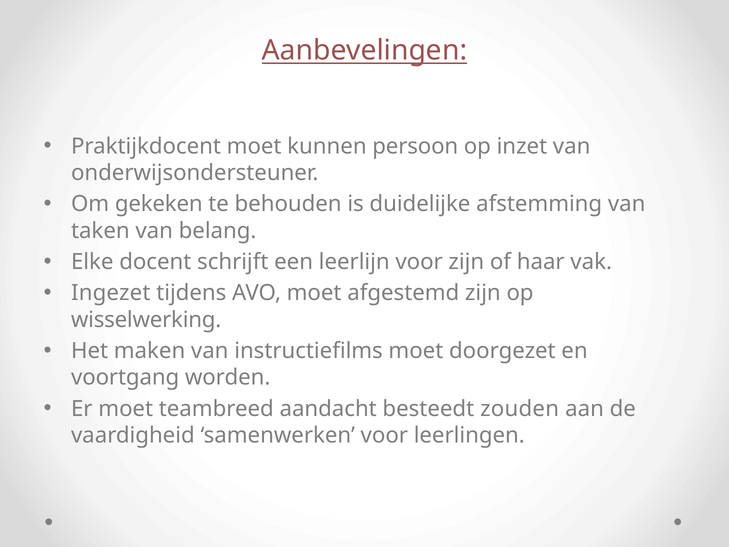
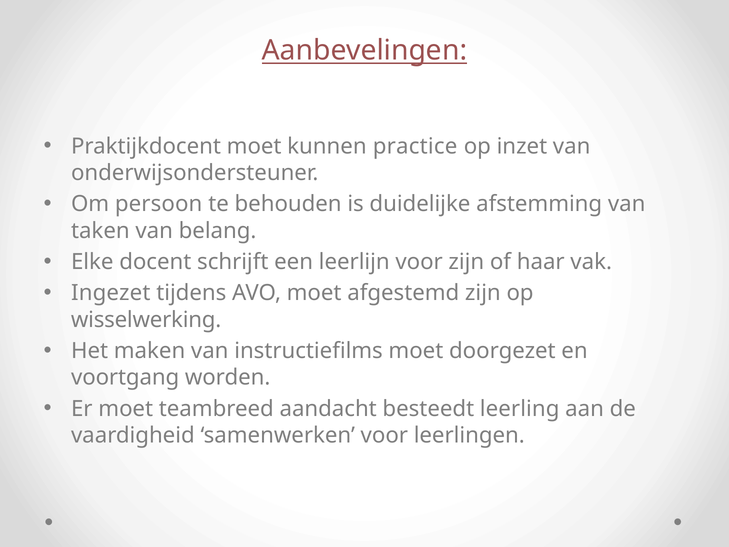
persoon: persoon -> practice
gekeken: gekeken -> persoon
zouden: zouden -> leerling
